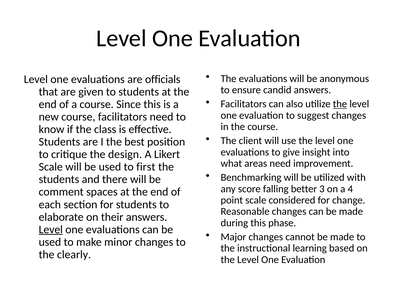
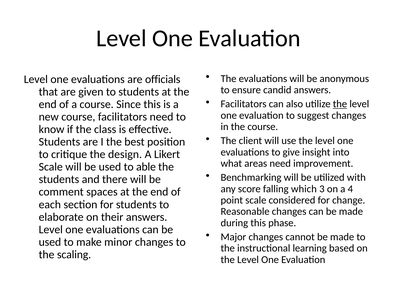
first: first -> able
better: better -> which
Level at (51, 229) underline: present -> none
clearly: clearly -> scaling
